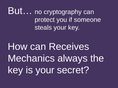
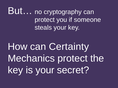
Receives: Receives -> Certainty
Mechanics always: always -> protect
